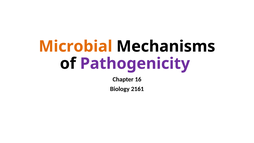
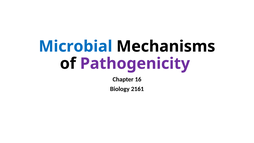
Microbial colour: orange -> blue
